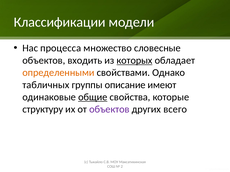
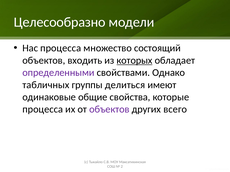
Классификации: Классификации -> Целесообразно
словесные: словесные -> состоящий
определенными colour: orange -> purple
описание: описание -> делиться
общие underline: present -> none
структуру at (43, 110): структуру -> процесса
